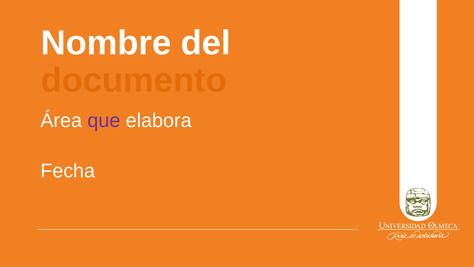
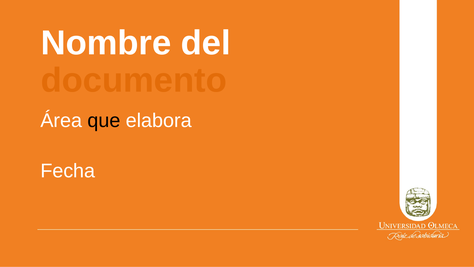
que colour: purple -> black
